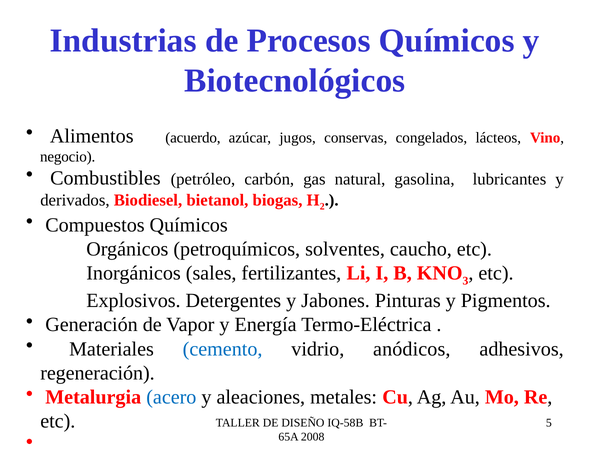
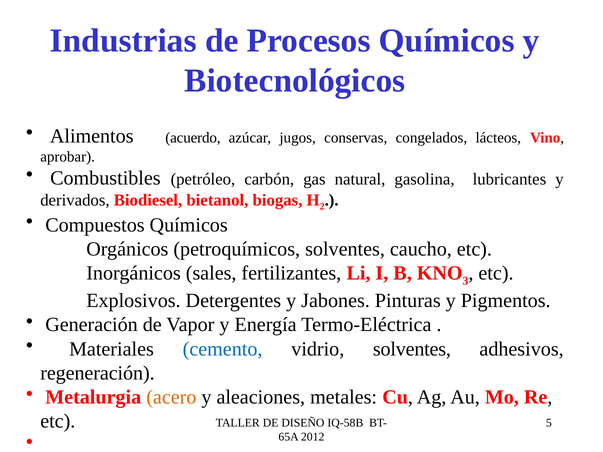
negocio: negocio -> aprobar
vidrio anódicos: anódicos -> solventes
acero colour: blue -> orange
2008: 2008 -> 2012
